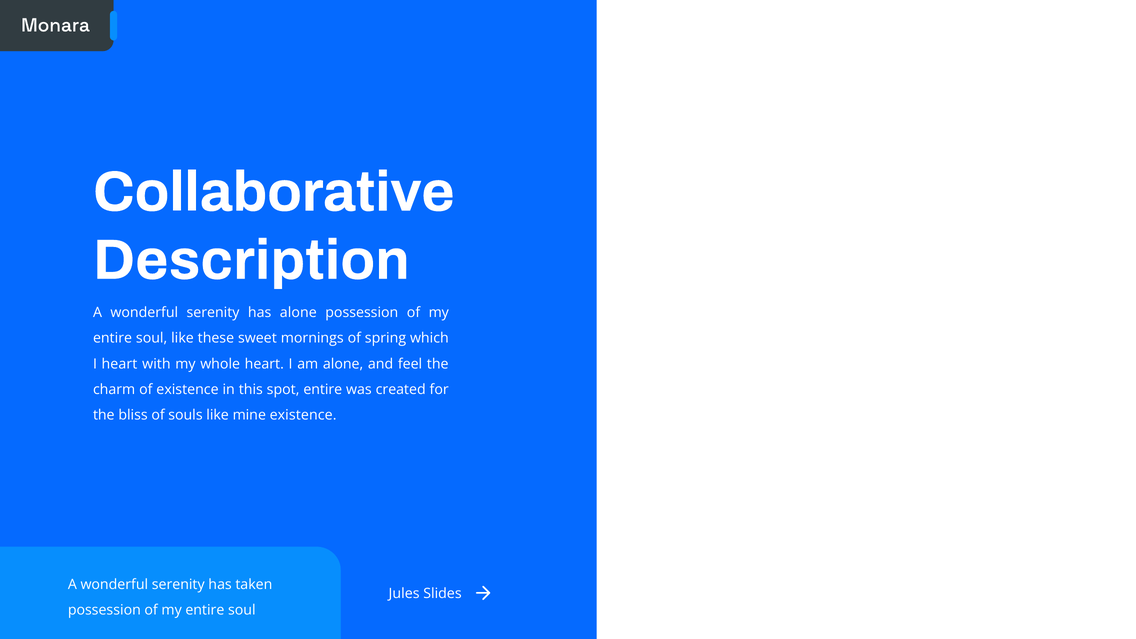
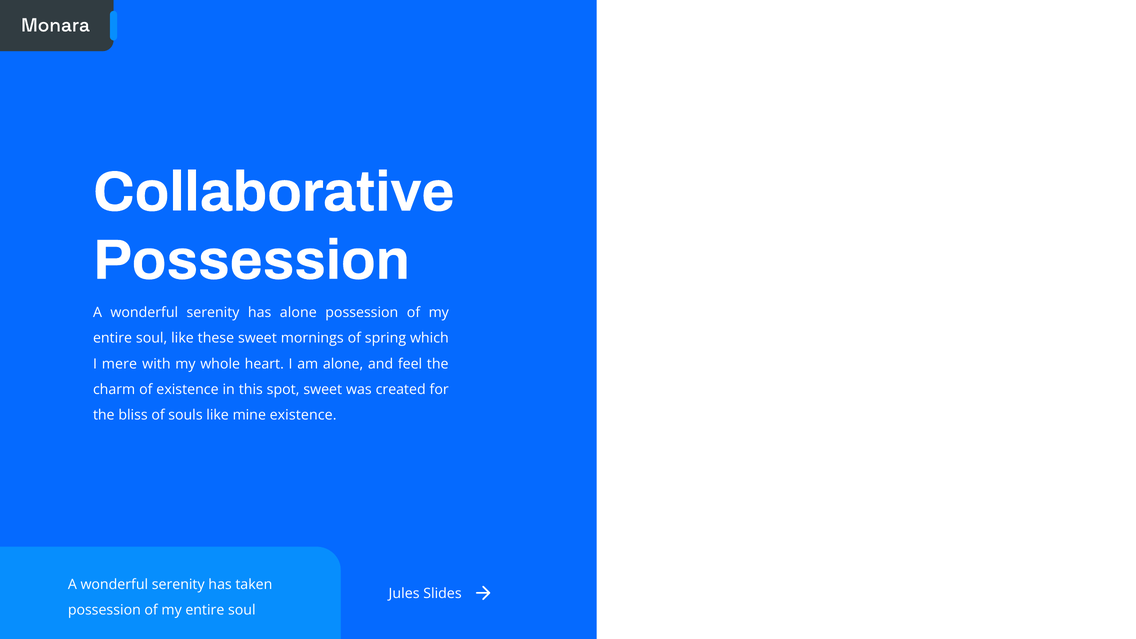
Description at (251, 260): Description -> Possession
I heart: heart -> mere
spot entire: entire -> sweet
